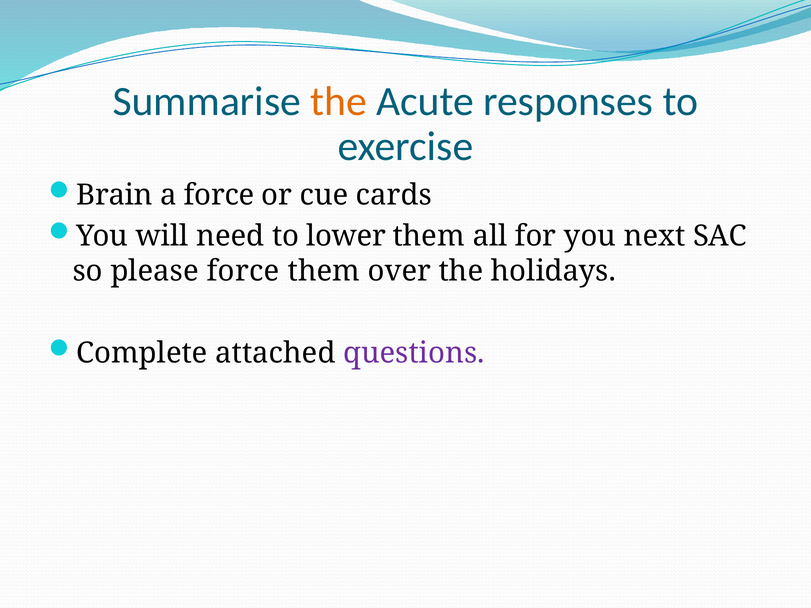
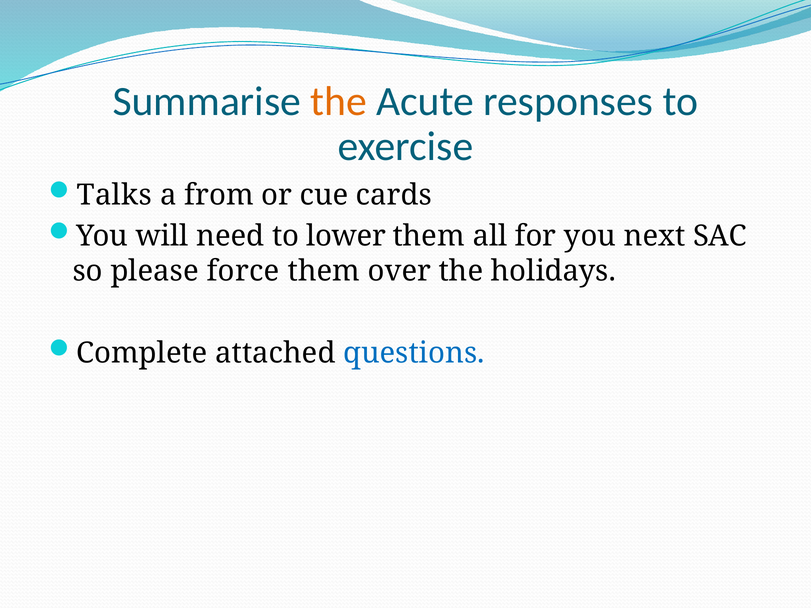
Brain: Brain -> Talks
a force: force -> from
questions colour: purple -> blue
